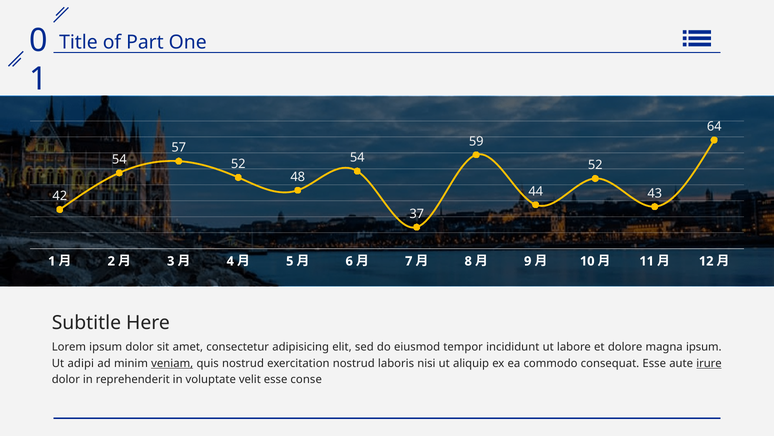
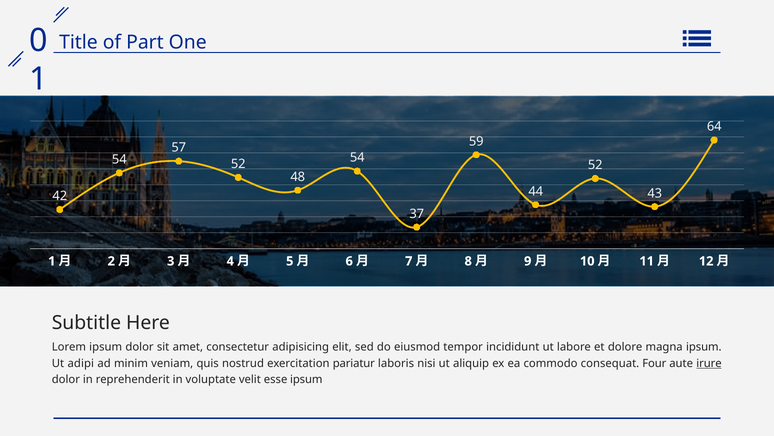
veniam underline: present -> none
exercitation nostrud: nostrud -> pariatur
consequat Esse: Esse -> Four
esse conse: conse -> ipsum
